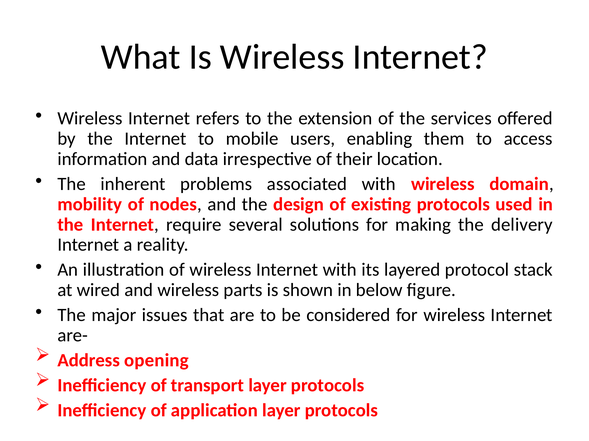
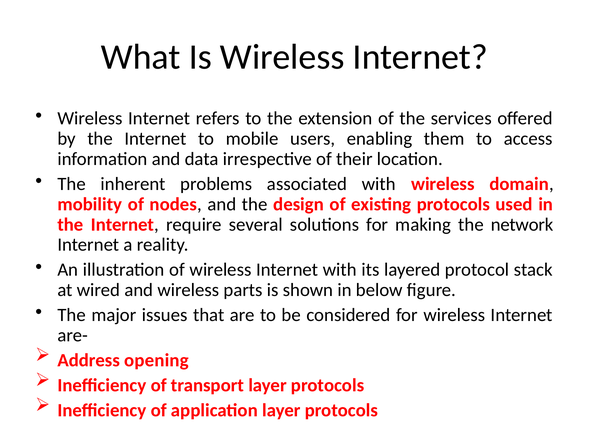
delivery: delivery -> network
